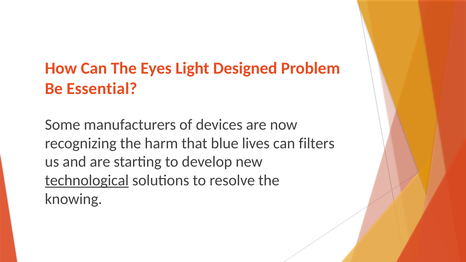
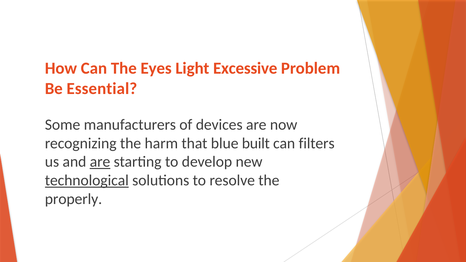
Designed: Designed -> Excessive
lives: lives -> built
are at (100, 162) underline: none -> present
knowing: knowing -> properly
